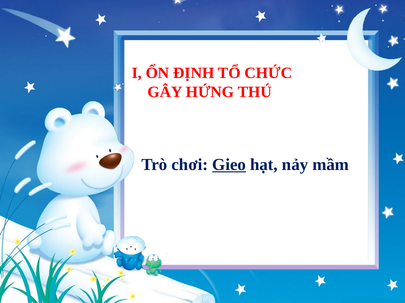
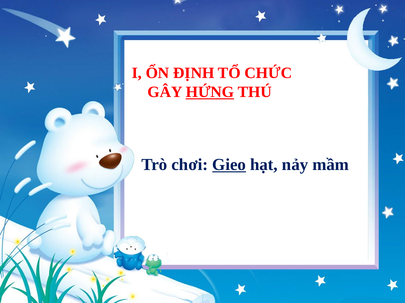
HỨNG underline: none -> present
